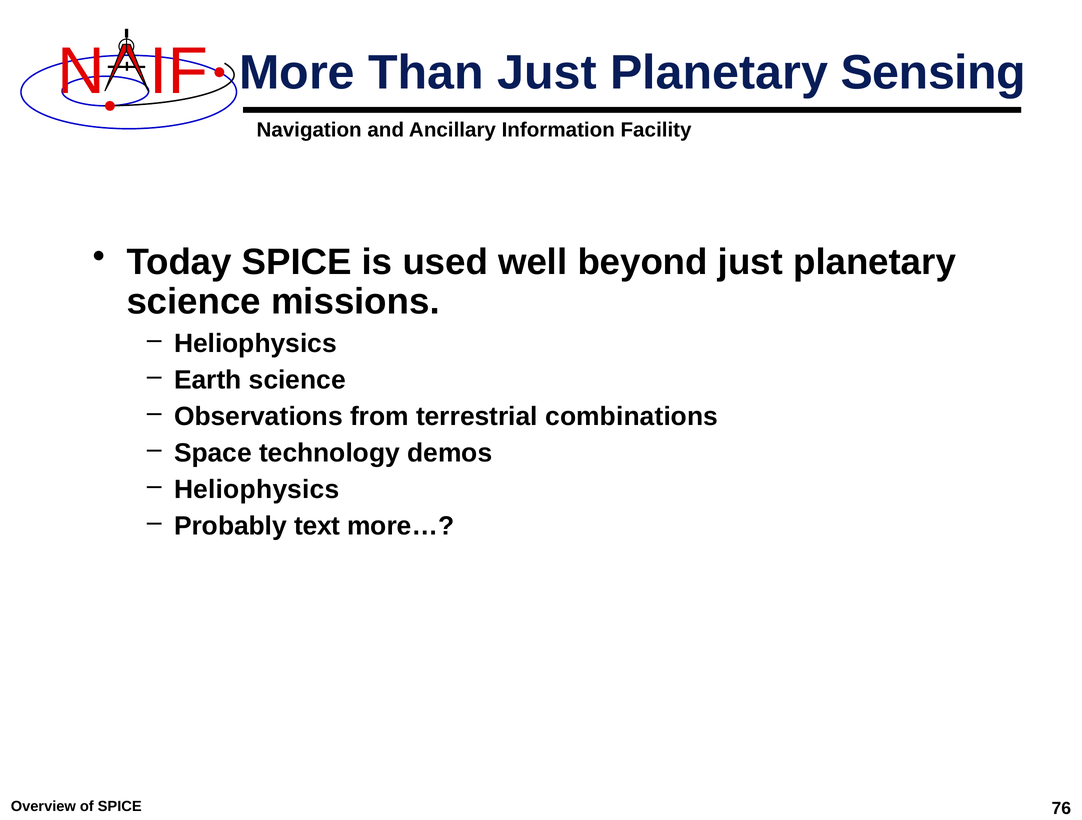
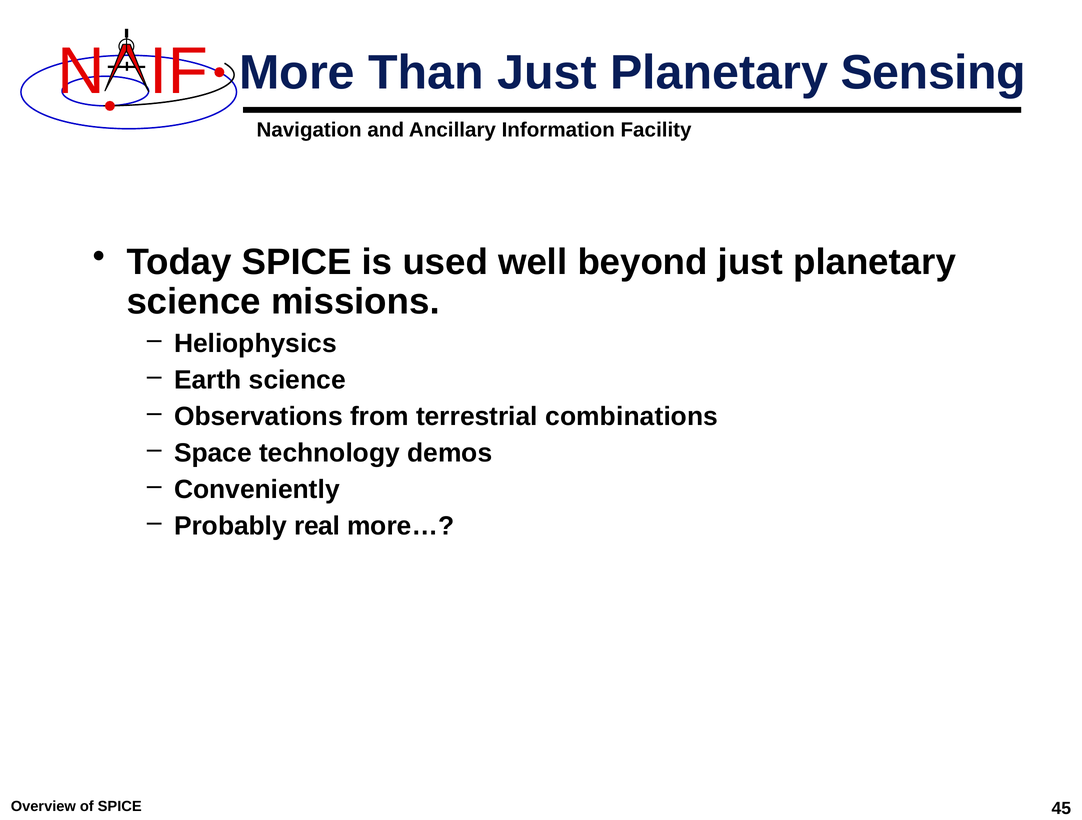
Heliophysics at (257, 490): Heliophysics -> Conveniently
text: text -> real
76: 76 -> 45
